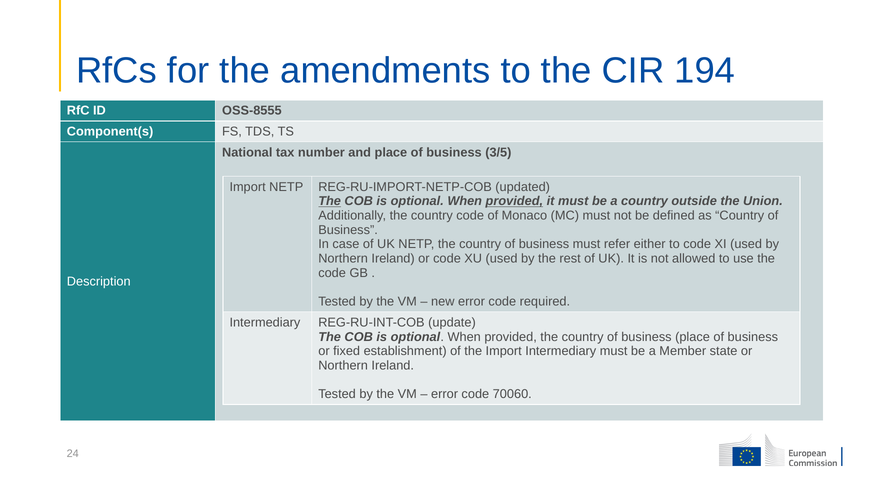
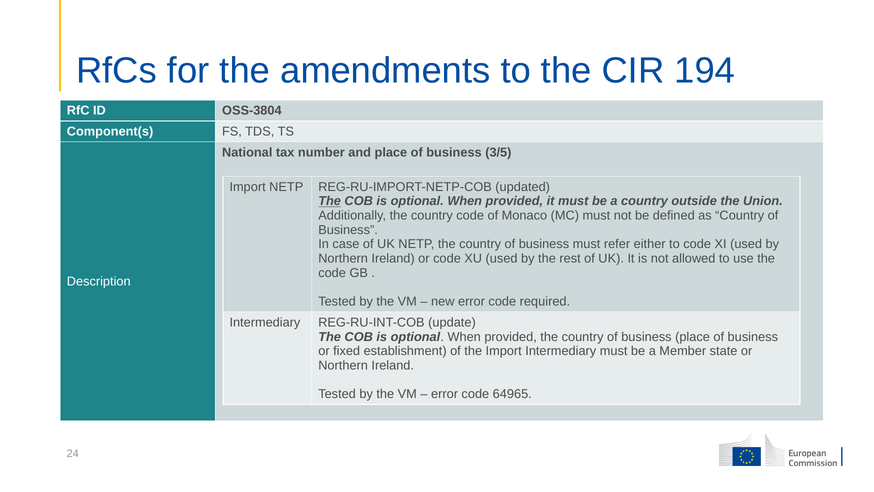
OSS-8555: OSS-8555 -> OSS-3804
provided at (514, 201) underline: present -> none
70060: 70060 -> 64965
